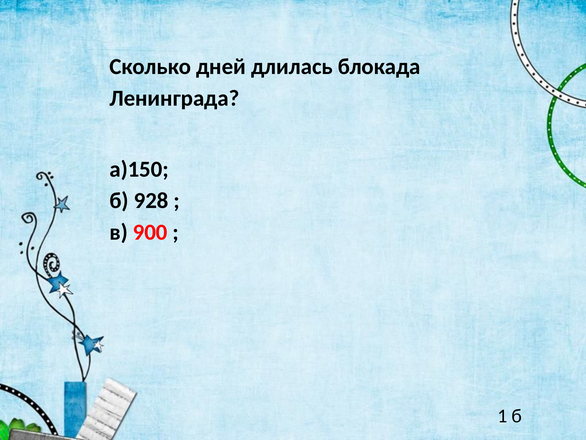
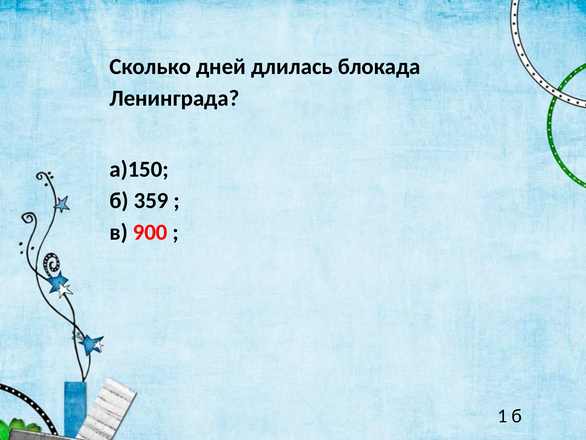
928: 928 -> 359
